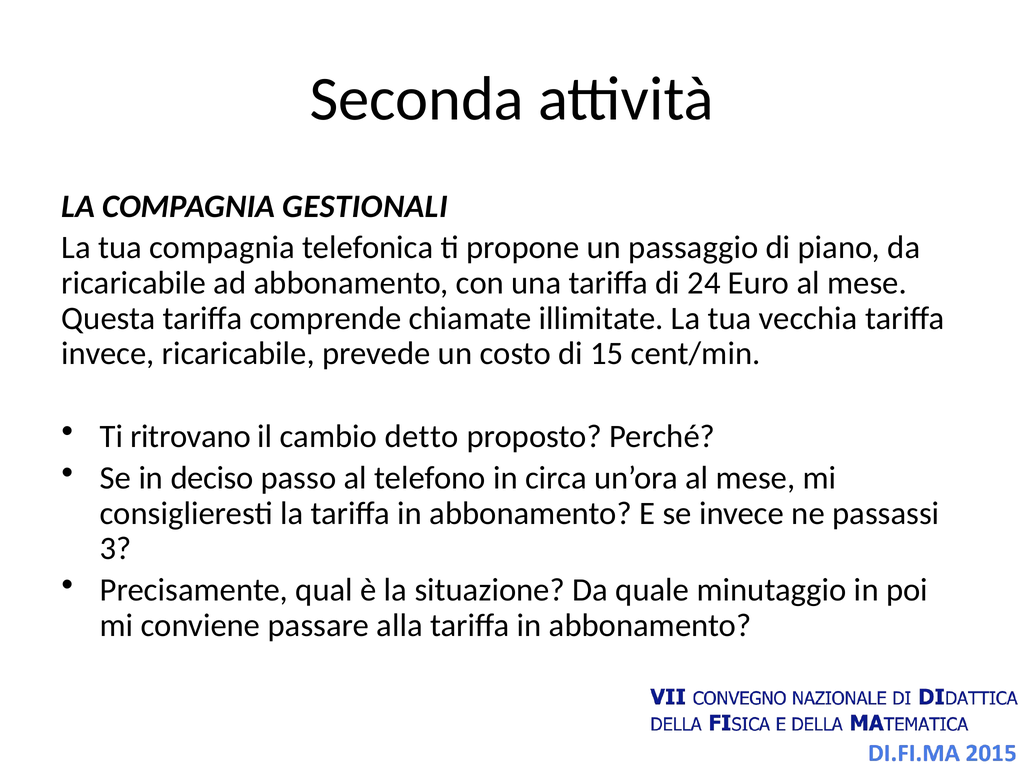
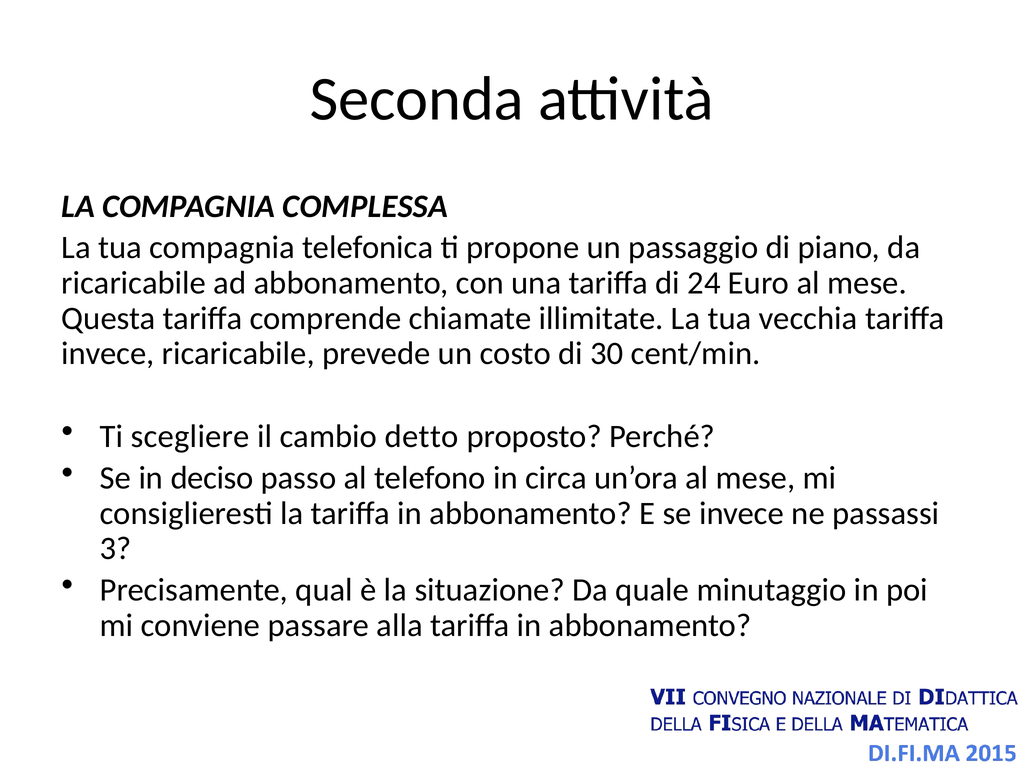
GESTIONALI: GESTIONALI -> COMPLESSA
15: 15 -> 30
ritrovano: ritrovano -> scegliere
